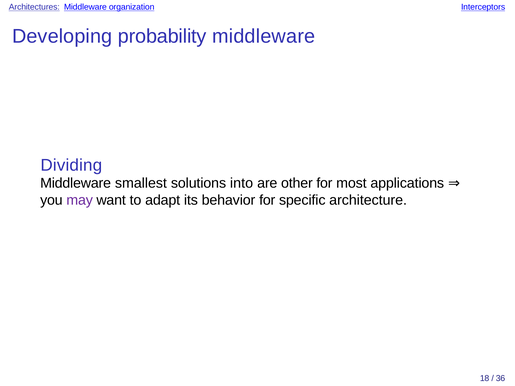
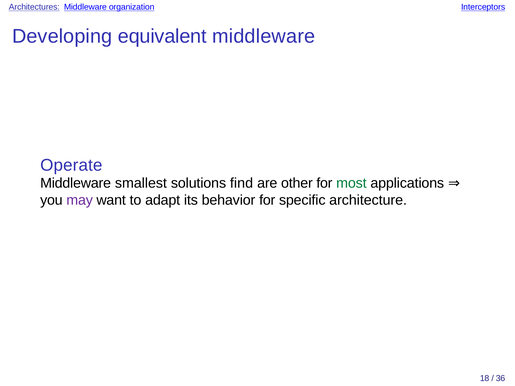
probability: probability -> equivalent
Dividing: Dividing -> Operate
into: into -> find
most colour: black -> green
